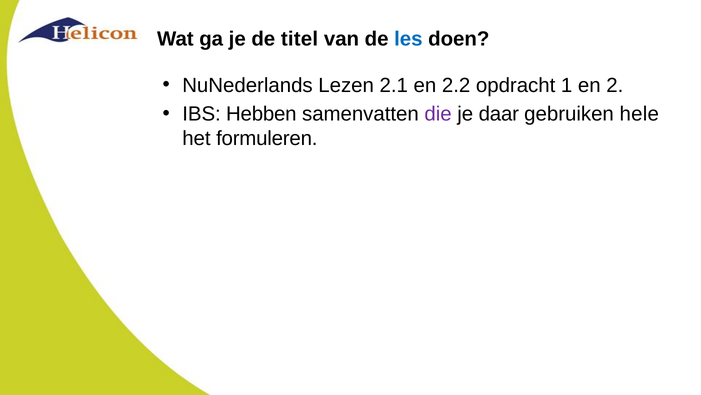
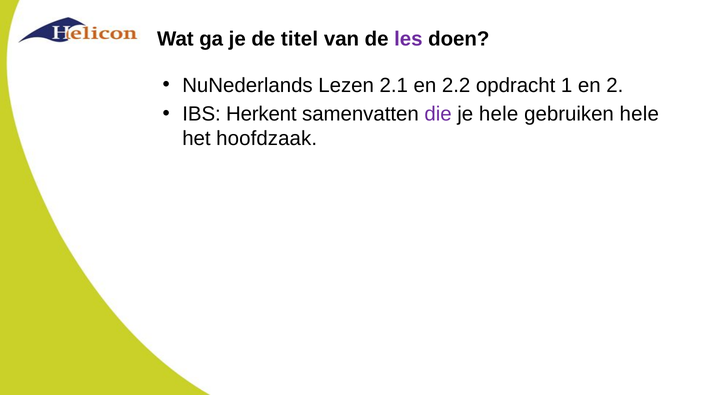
les colour: blue -> purple
Hebben: Hebben -> Herkent
je daar: daar -> hele
formuleren: formuleren -> hoofdzaak
